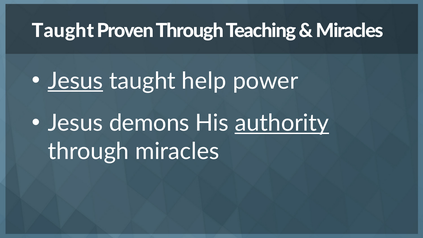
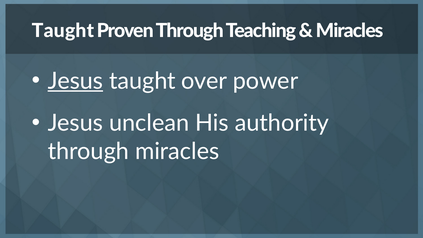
help: help -> over
demons: demons -> unclean
authority underline: present -> none
